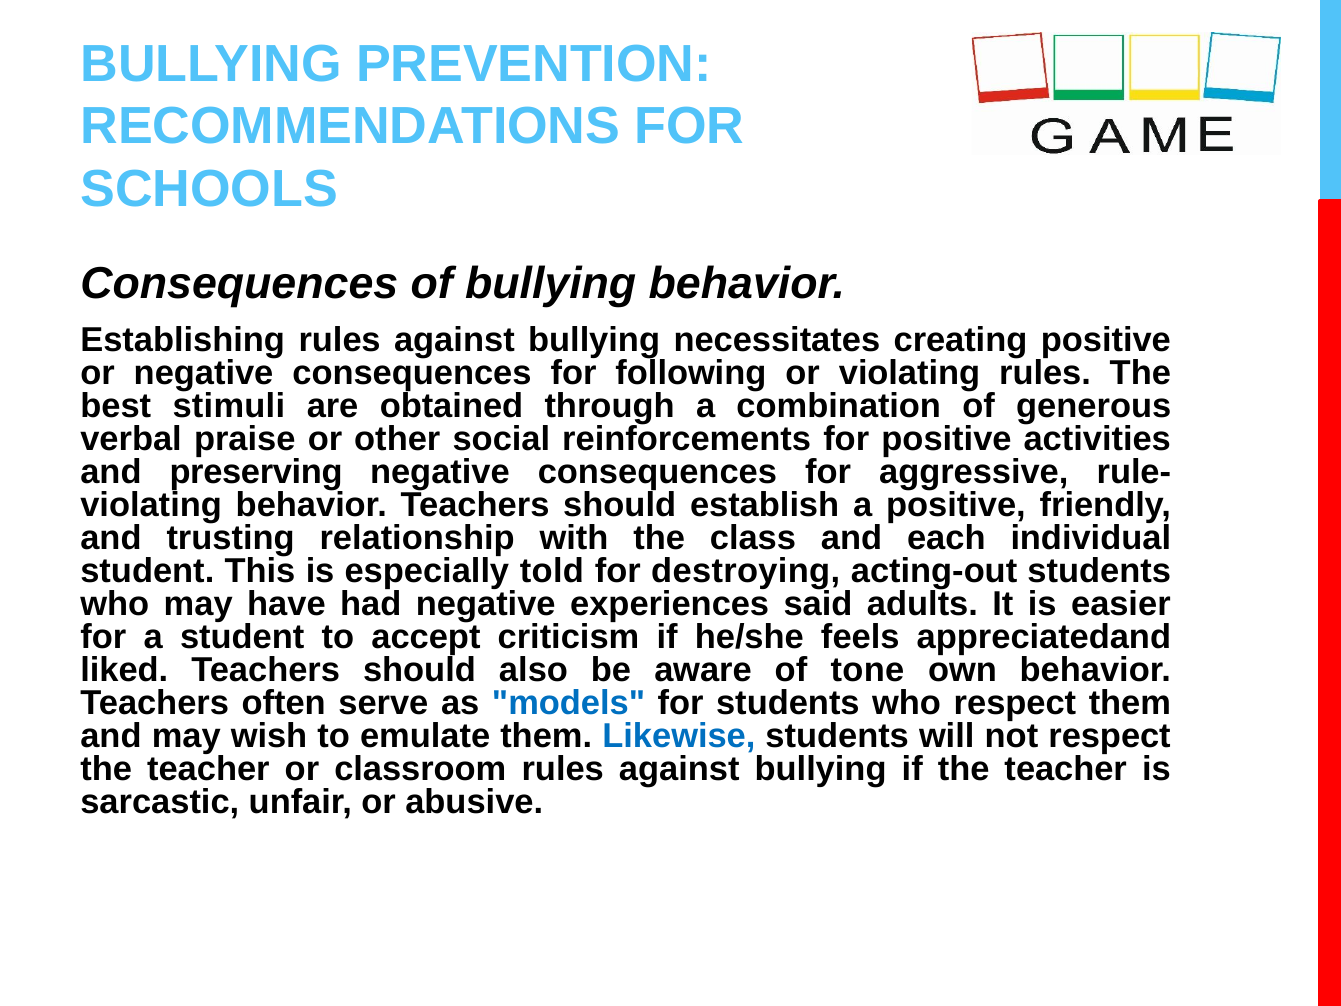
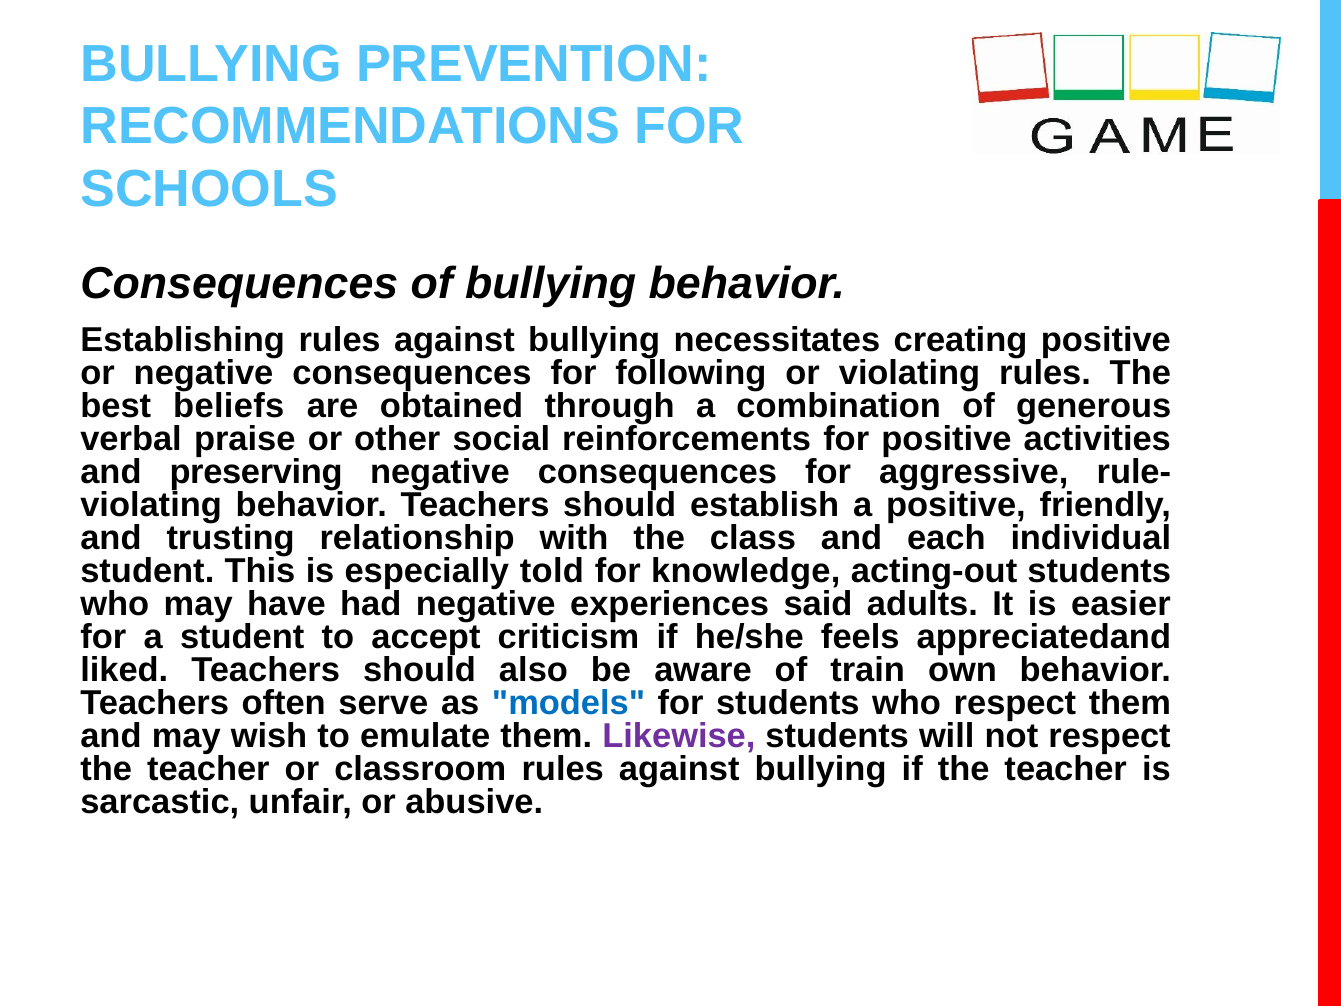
stimuli: stimuli -> beliefs
destroying: destroying -> knowledge
tone: tone -> train
Likewise colour: blue -> purple
